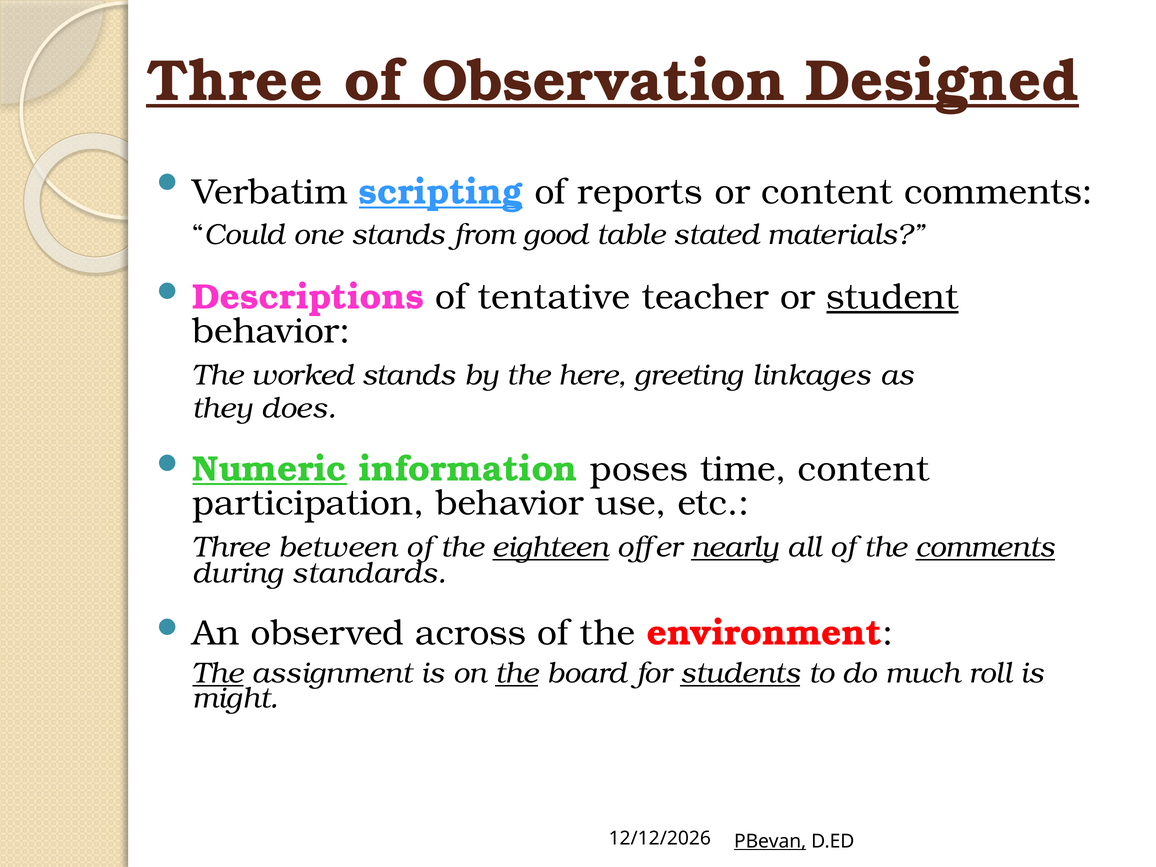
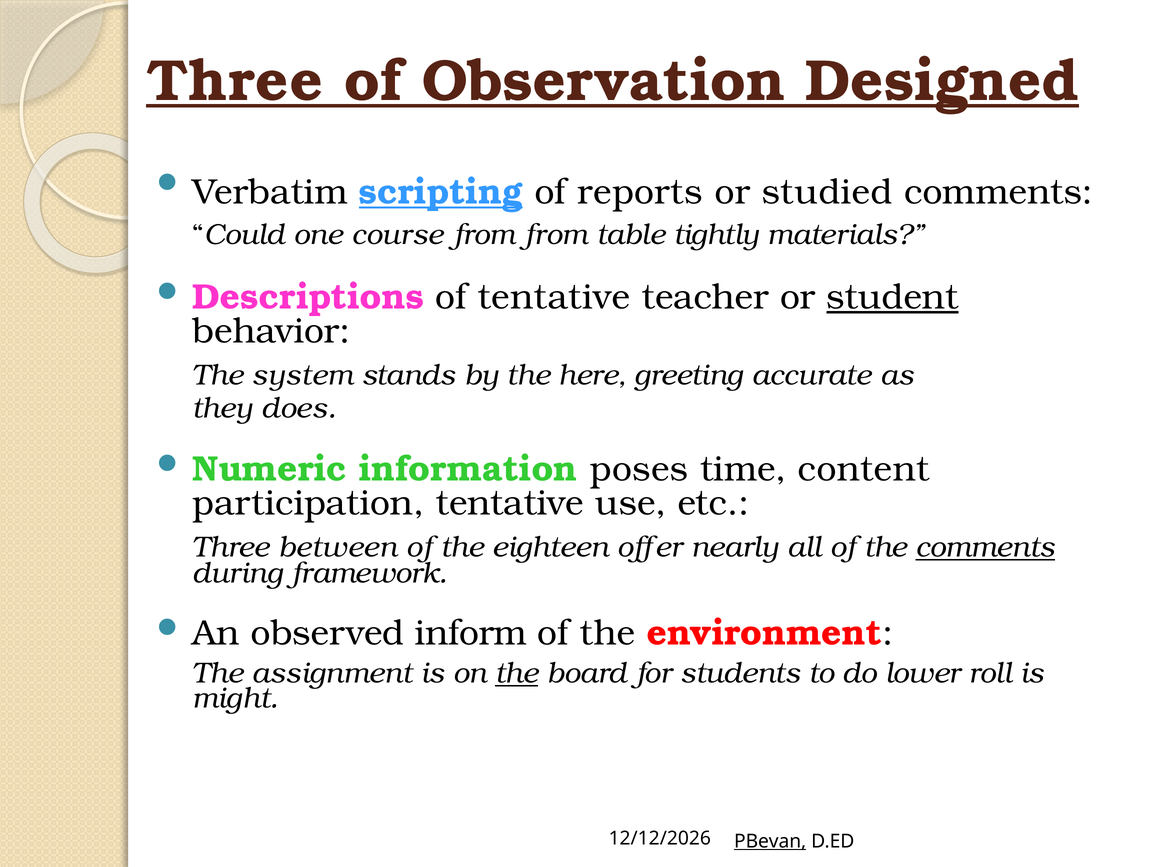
or content: content -> studied
one stands: stands -> course
from good: good -> from
stated: stated -> tightly
worked: worked -> system
linkages: linkages -> accurate
Numeric underline: present -> none
participation behavior: behavior -> tentative
eighteen underline: present -> none
nearly underline: present -> none
standards: standards -> framework
across: across -> inform
The at (218, 673) underline: present -> none
students underline: present -> none
much: much -> lower
